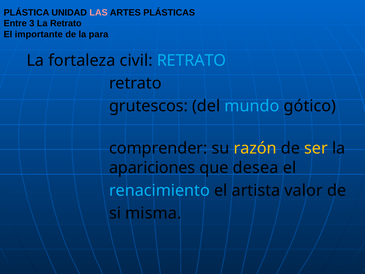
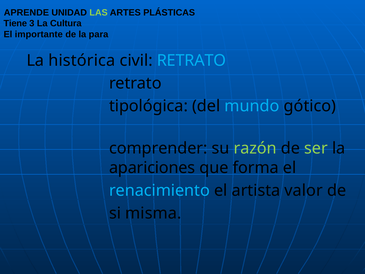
PLÁSTICA: PLÁSTICA -> APRENDE
LAS colour: pink -> light green
Entre: Entre -> Tiene
La Retrato: Retrato -> Cultura
fortaleza: fortaleza -> histórica
grutescos: grutescos -> tipológica
razón colour: yellow -> light green
ser colour: yellow -> light green
desea: desea -> forma
